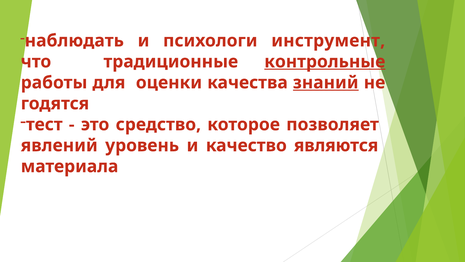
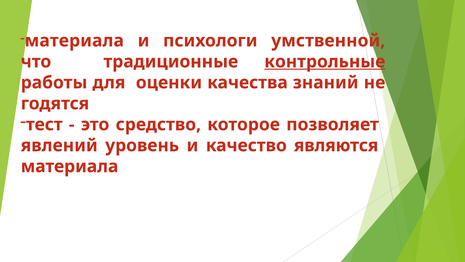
наблюдать at (74, 41): наблюдать -> материала
инструмент: инструмент -> умственной
знаний underline: present -> none
